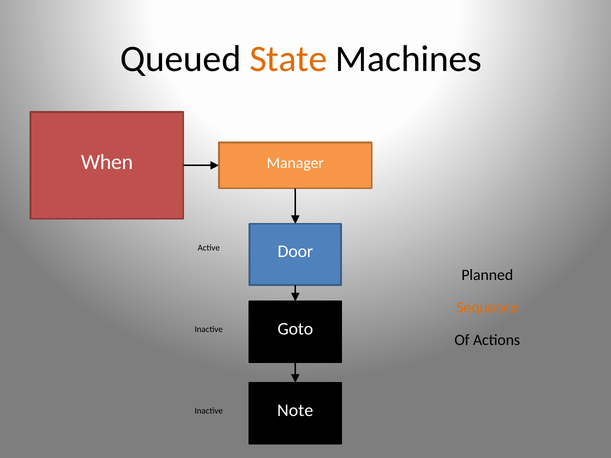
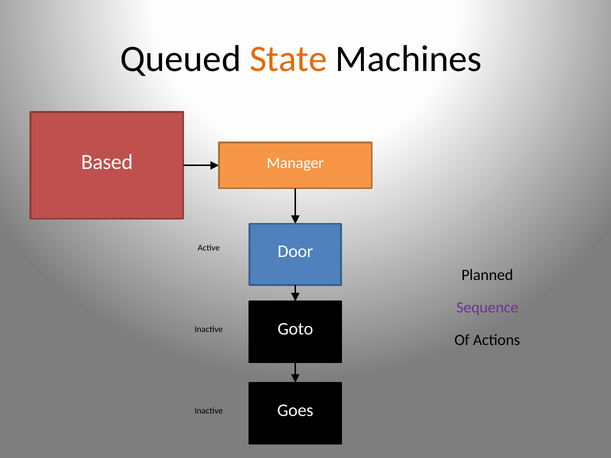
When: When -> Based
Sequence colour: orange -> purple
Note: Note -> Goes
